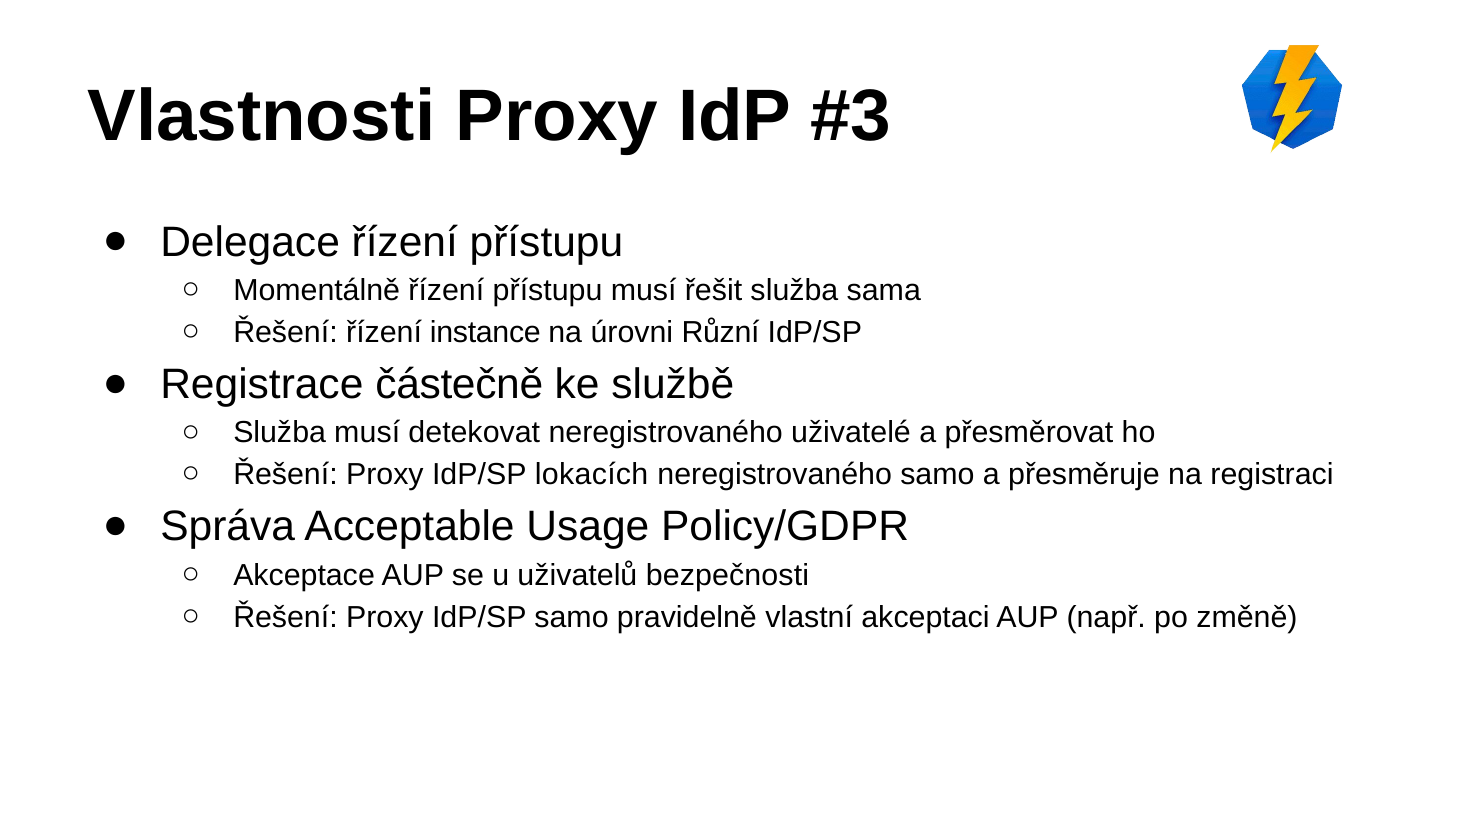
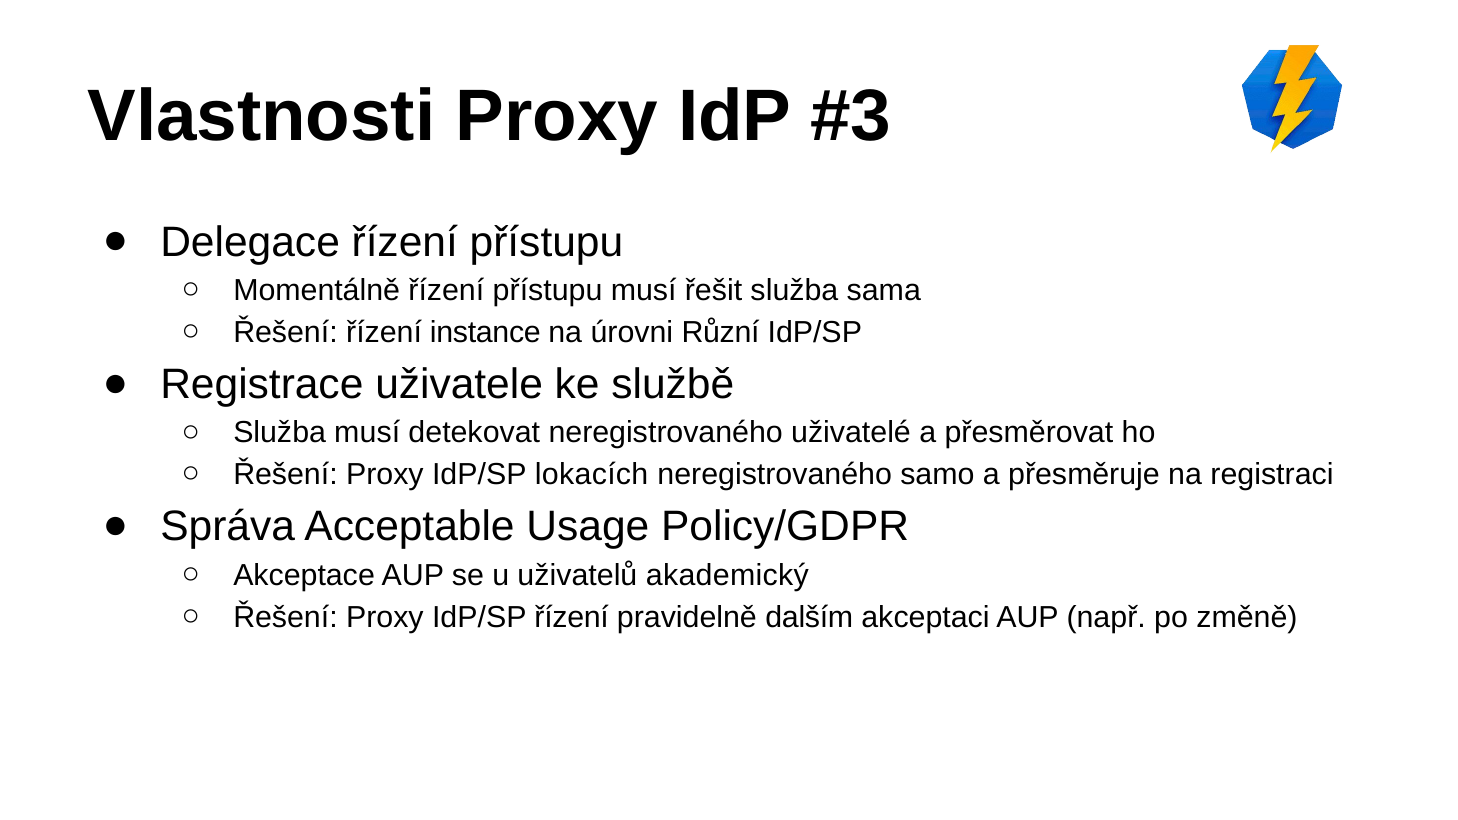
částečně: částečně -> uživatele
bezpečnosti: bezpečnosti -> akademický
IdP/SP samo: samo -> řízení
vlastní: vlastní -> dalším
